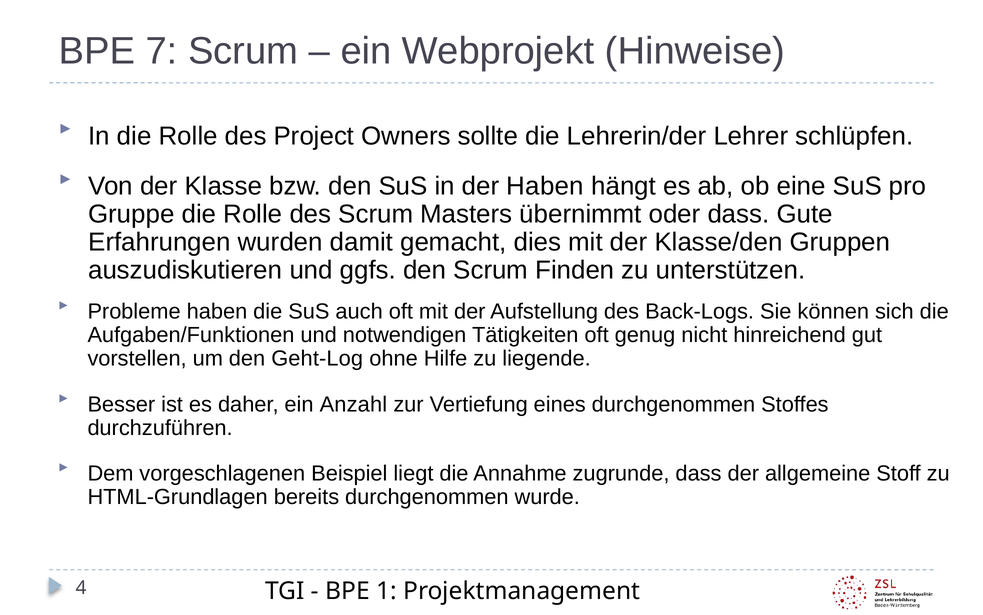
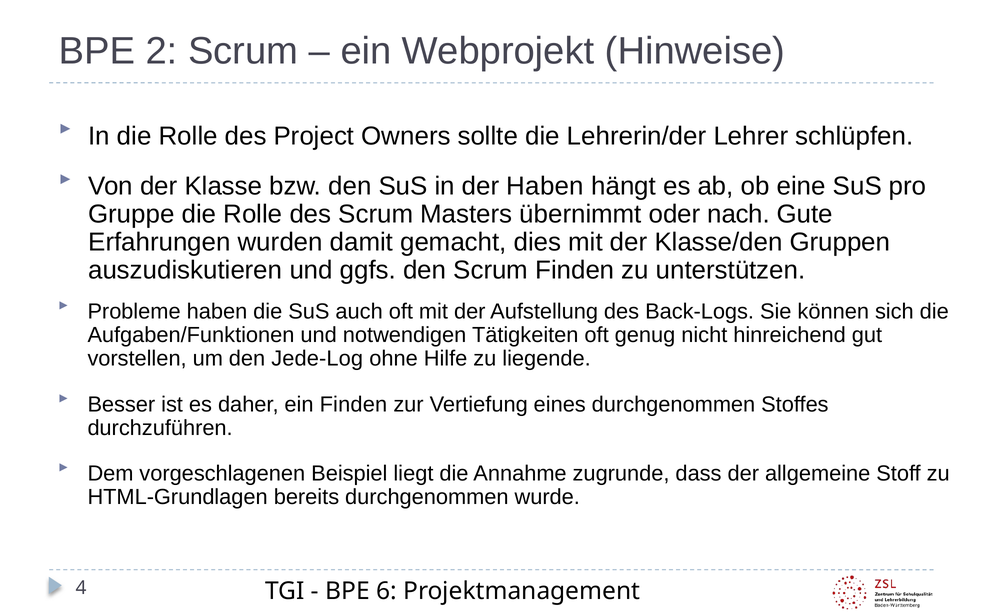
7: 7 -> 2
oder dass: dass -> nach
Geht-Log: Geht-Log -> Jede-Log
ein Anzahl: Anzahl -> Finden
1: 1 -> 6
